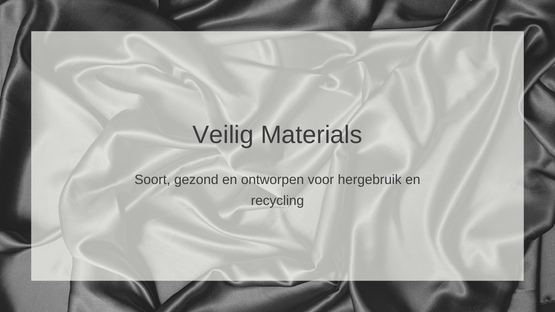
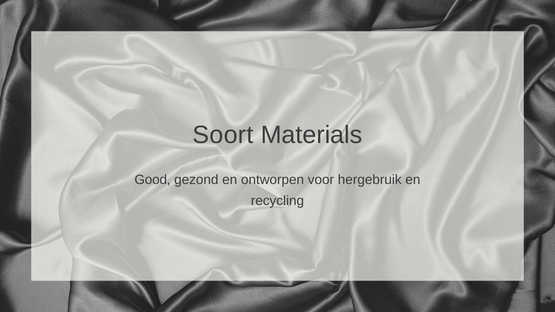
Veilig: Veilig -> Soort
Soort: Soort -> Good
